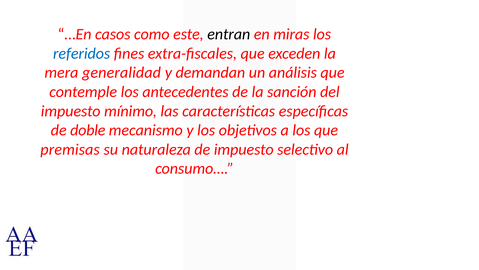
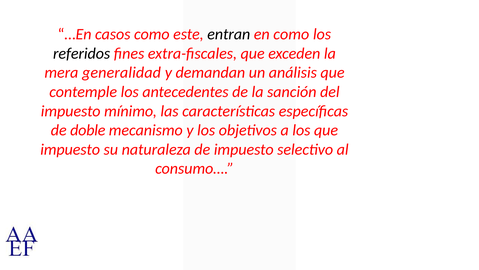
en miras: miras -> como
referidos colour: blue -> black
premisas at (70, 149): premisas -> impuesto
